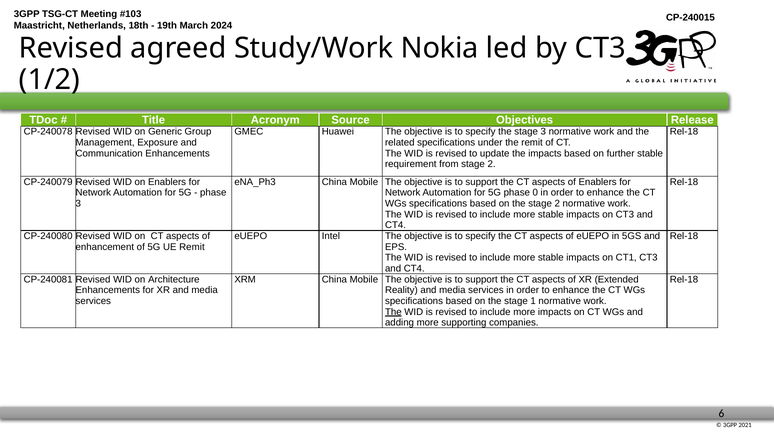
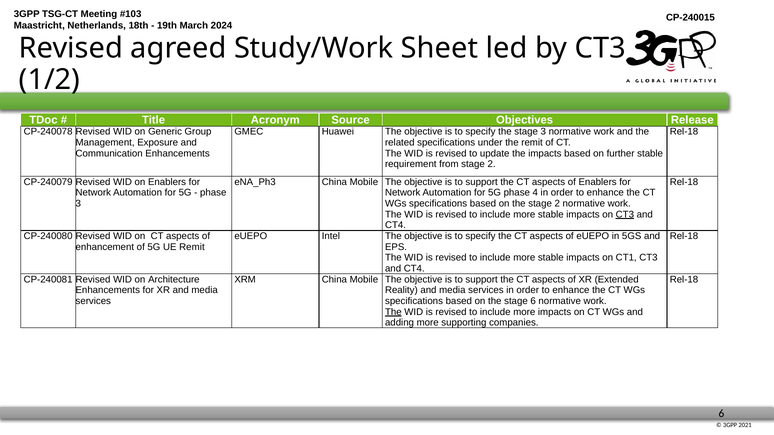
Nokia: Nokia -> Sheet
0: 0 -> 4
CT3 at (625, 215) underline: none -> present
stage 1: 1 -> 6
